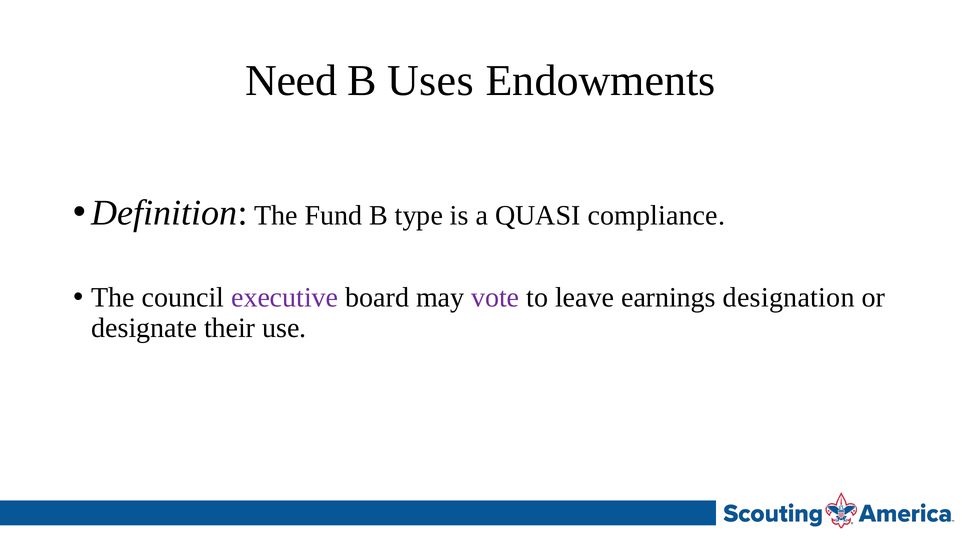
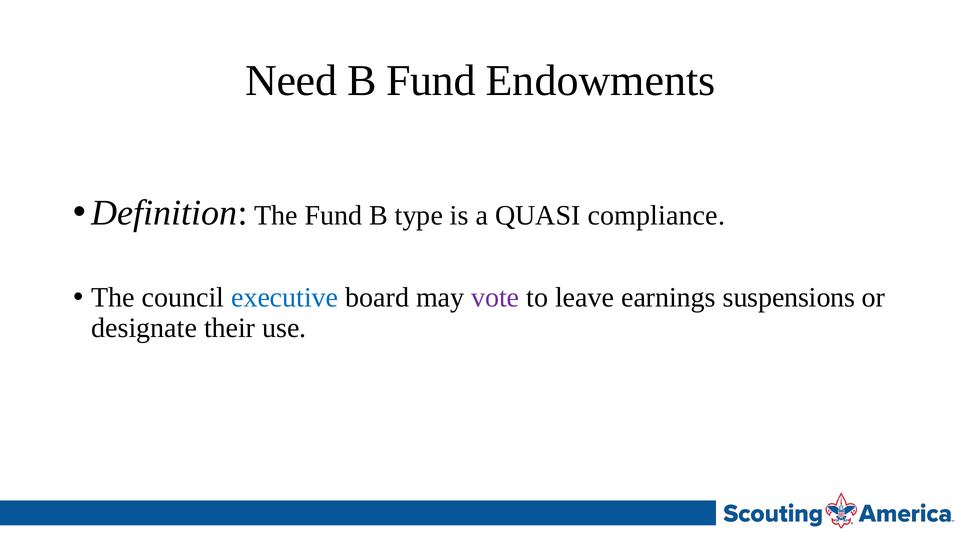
B Uses: Uses -> Fund
executive colour: purple -> blue
designation: designation -> suspensions
